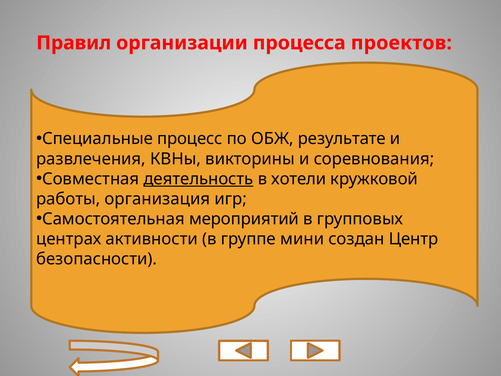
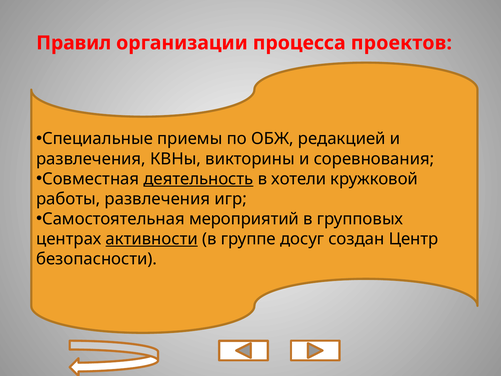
процесс: процесс -> приемы
результате: результате -> редакцией
работы организация: организация -> развлечения
активности underline: none -> present
мини: мини -> досуг
